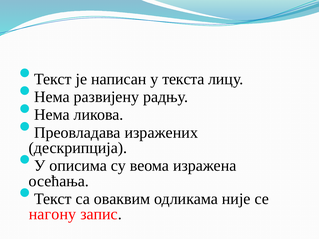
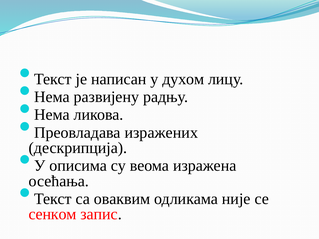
текста: текста -> духом
нагону: нагону -> сенком
